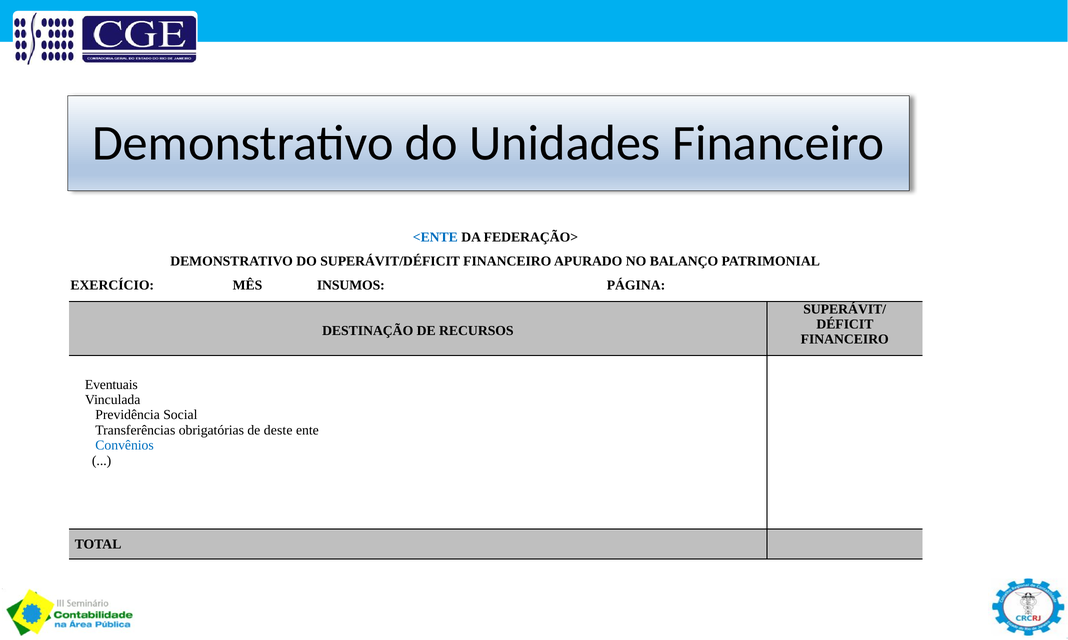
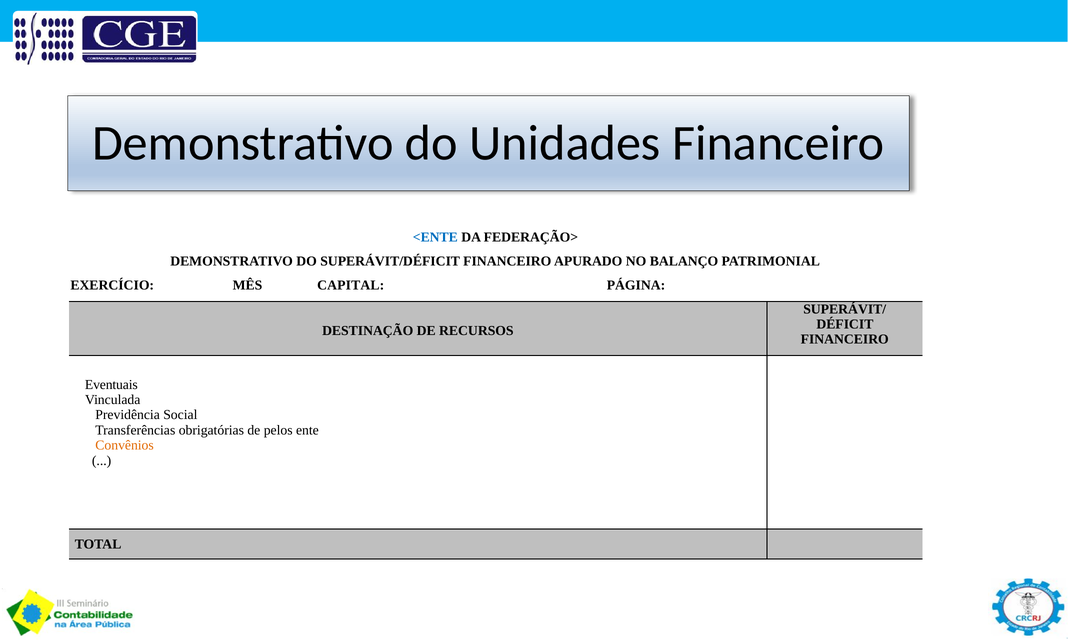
INSUMOS: INSUMOS -> CAPITAL
deste: deste -> pelos
Convênios colour: blue -> orange
